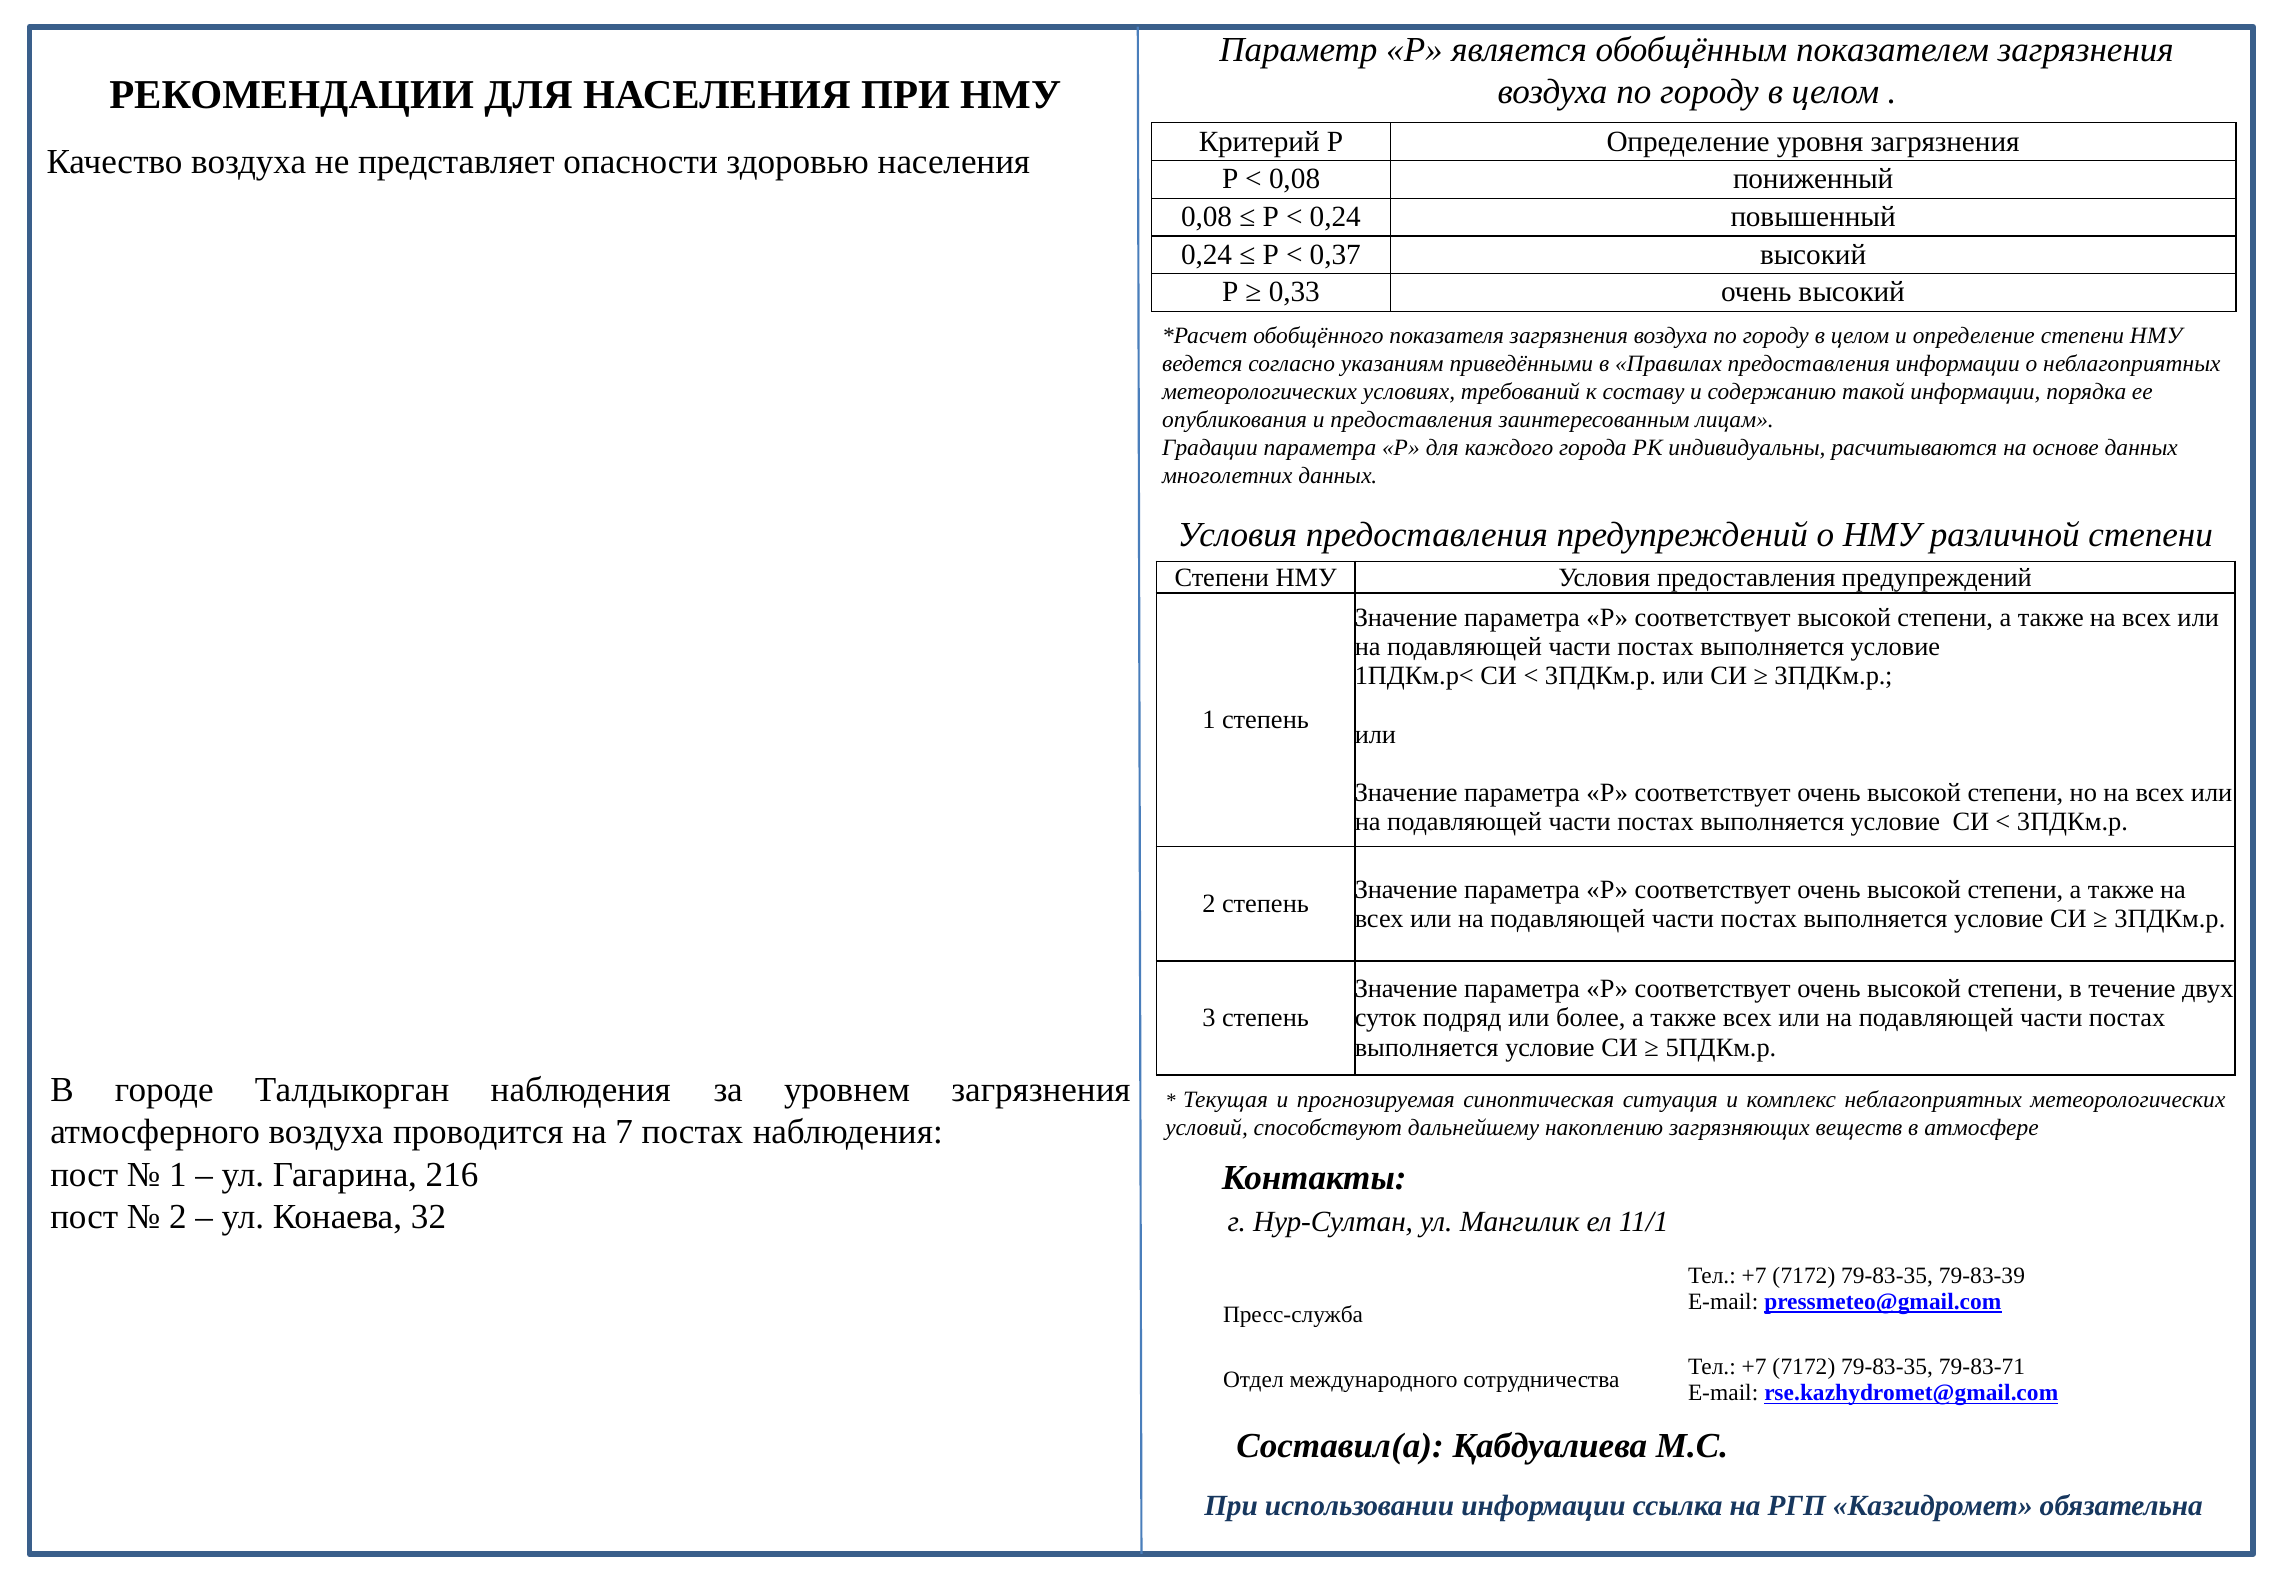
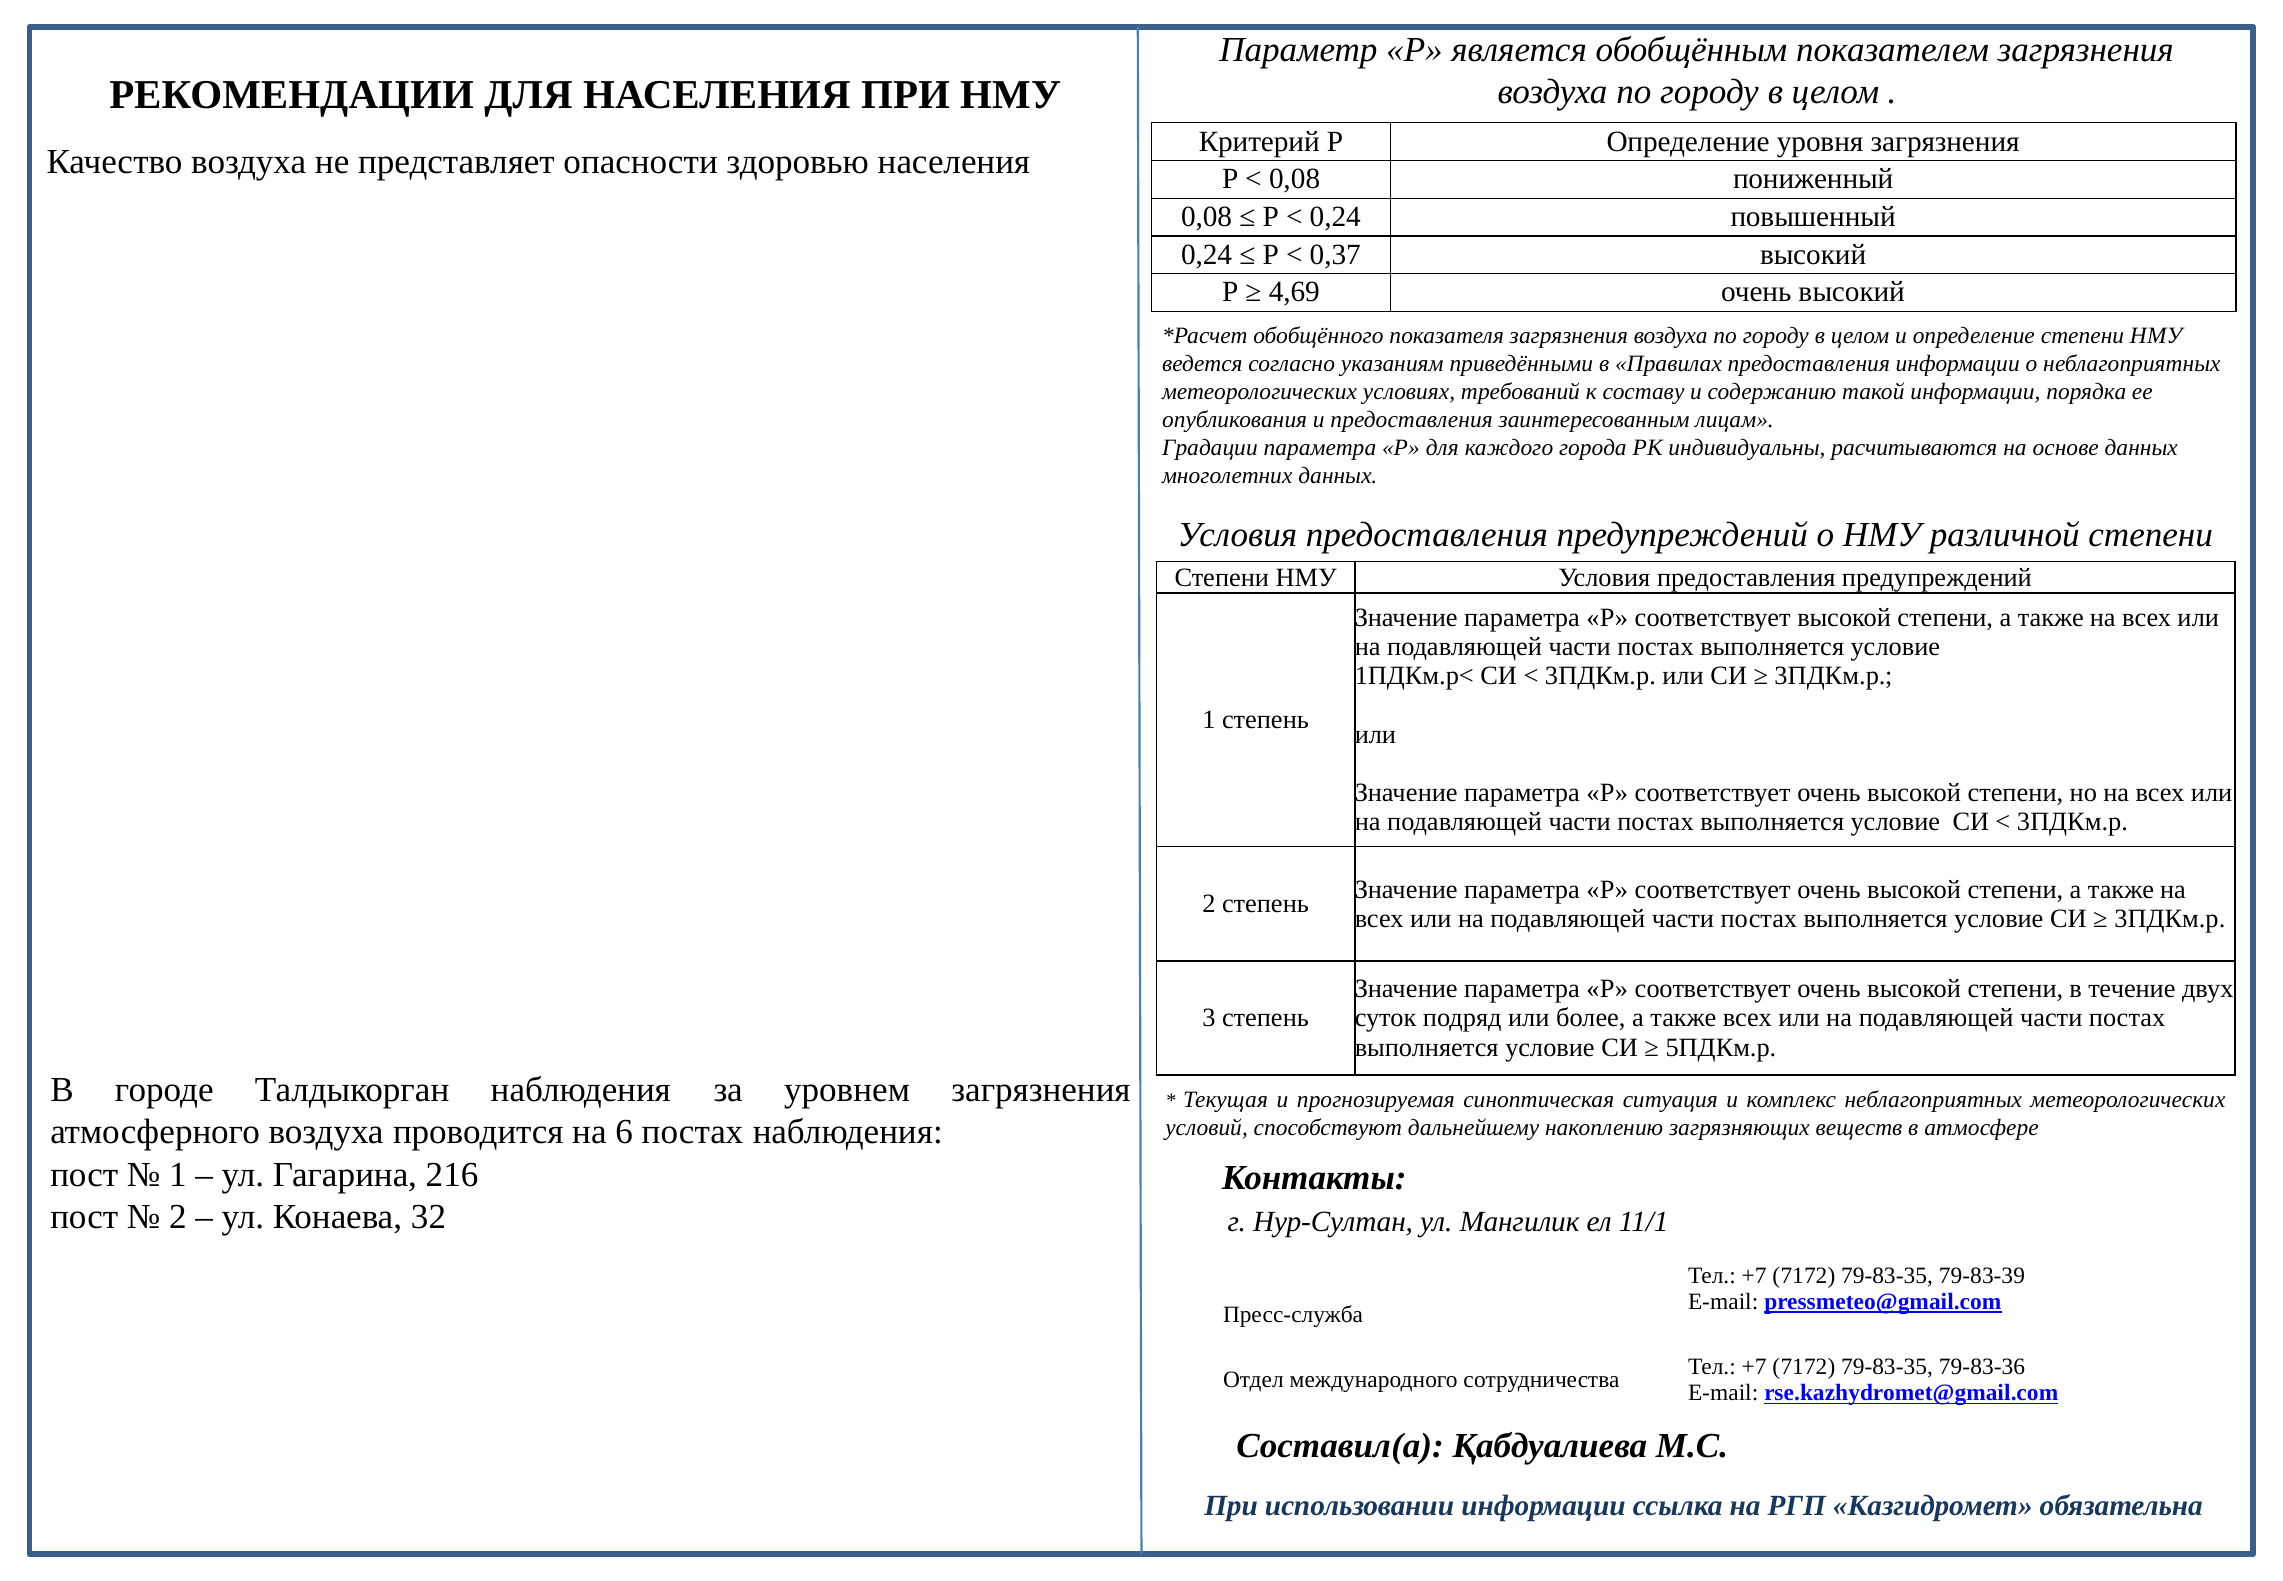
0,33: 0,33 -> 4,69
7: 7 -> 6
79-83-71: 79-83-71 -> 79-83-36
